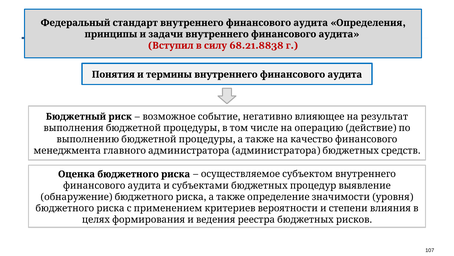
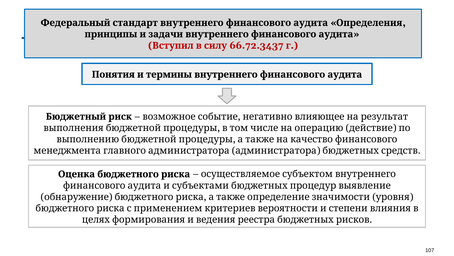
68.21.8838: 68.21.8838 -> 66.72.3437
